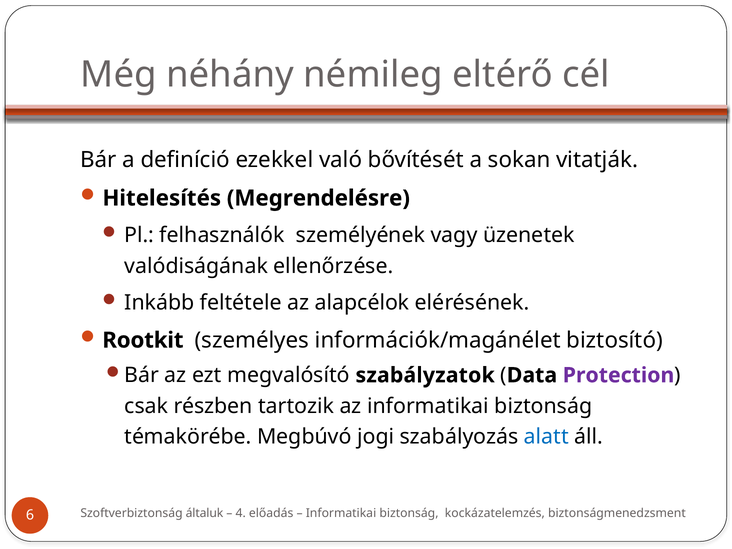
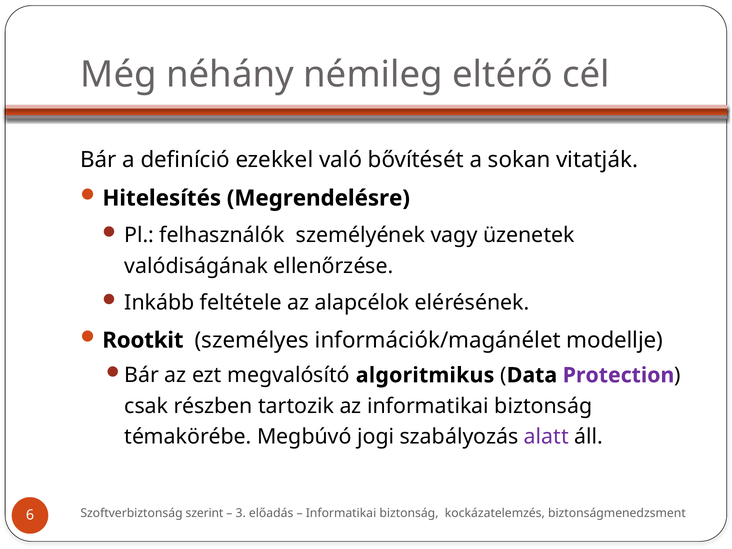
biztosító: biztosító -> modellje
szabályzatok: szabályzatok -> algoritmikus
alatt colour: blue -> purple
általuk: általuk -> szerint
4: 4 -> 3
